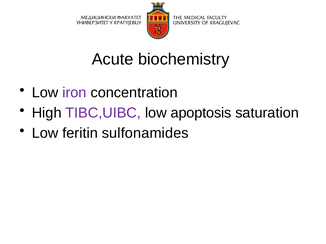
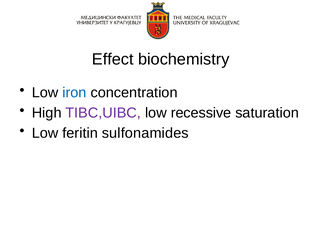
Acute: Acute -> Effect
iron colour: purple -> blue
apoptosis: apoptosis -> recessive
